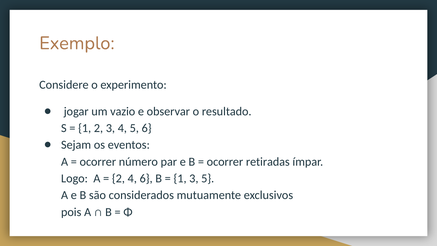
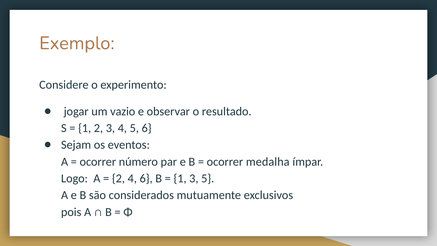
retiradas: retiradas -> medalha
